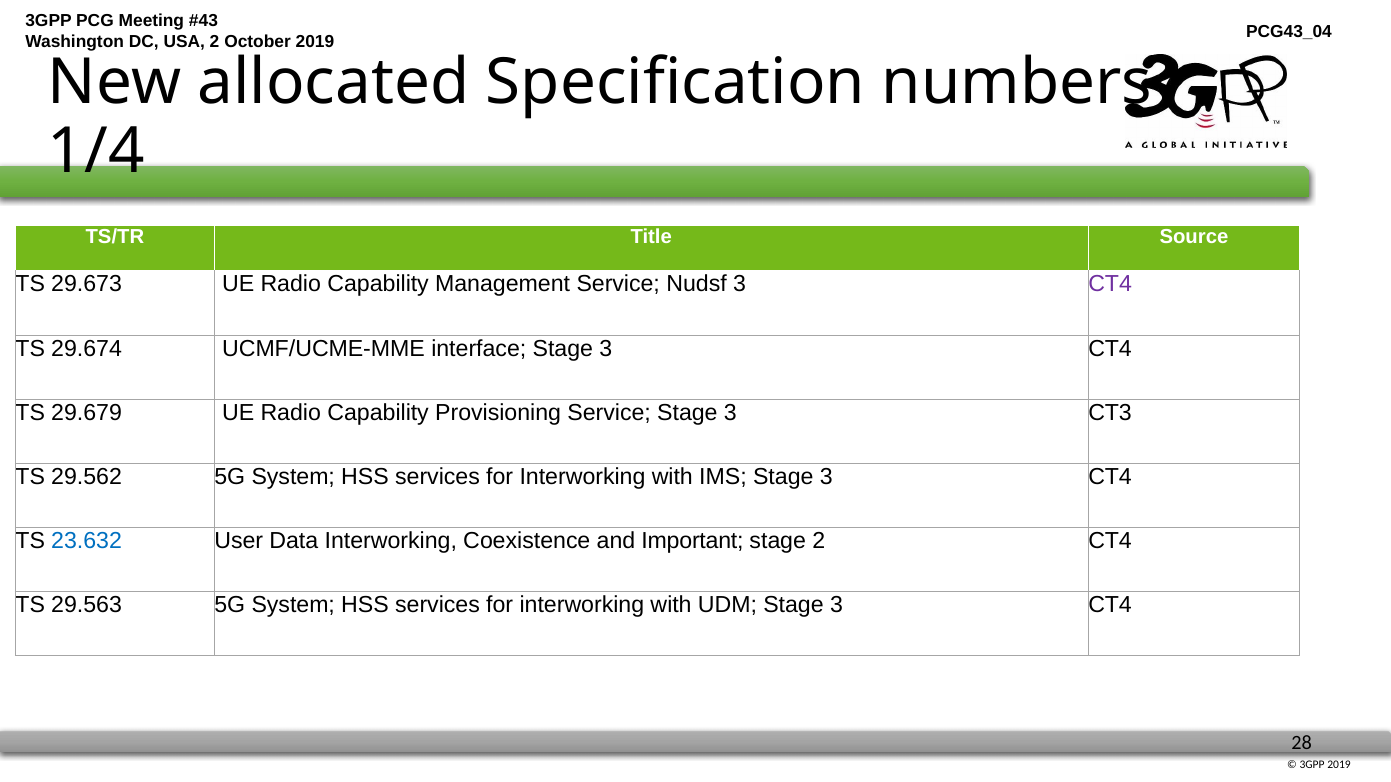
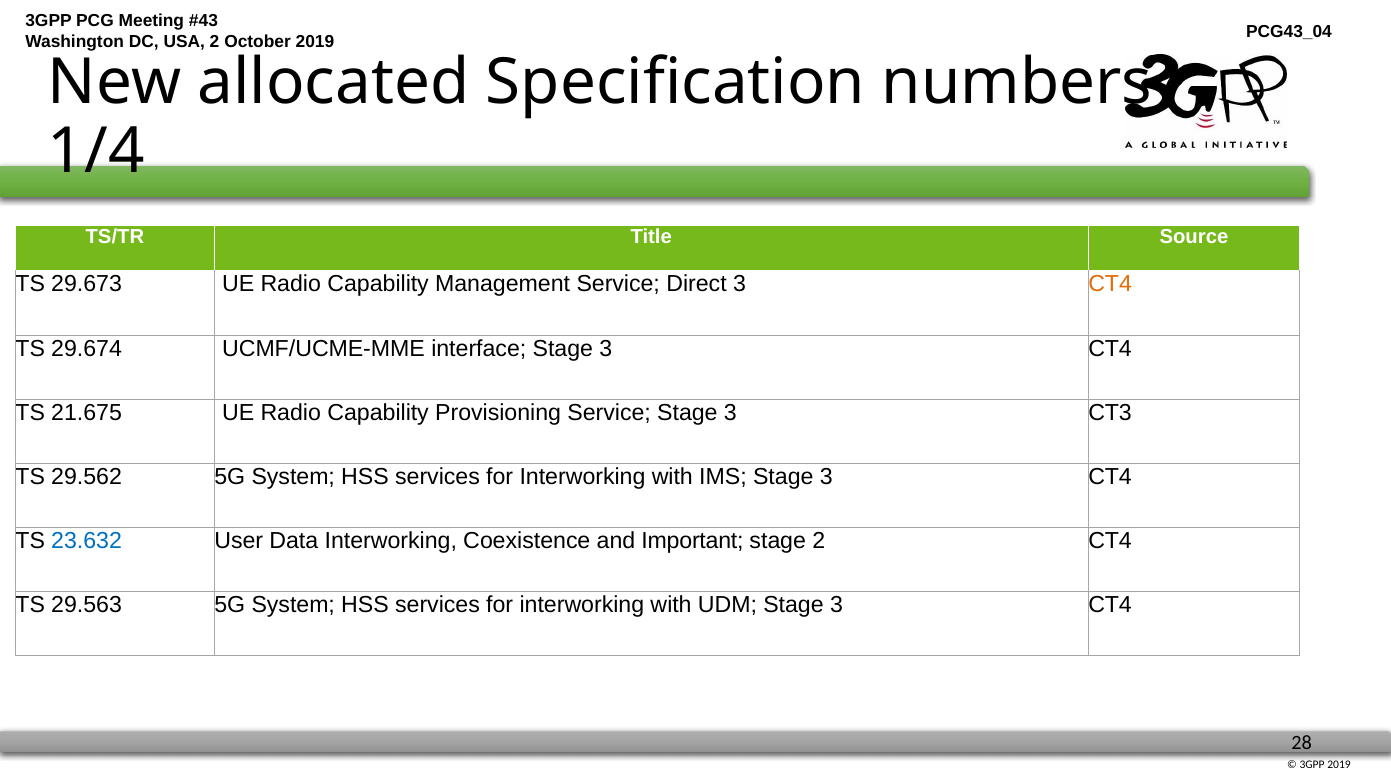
Nudsf: Nudsf -> Direct
CT4 at (1110, 284) colour: purple -> orange
29.679: 29.679 -> 21.675
